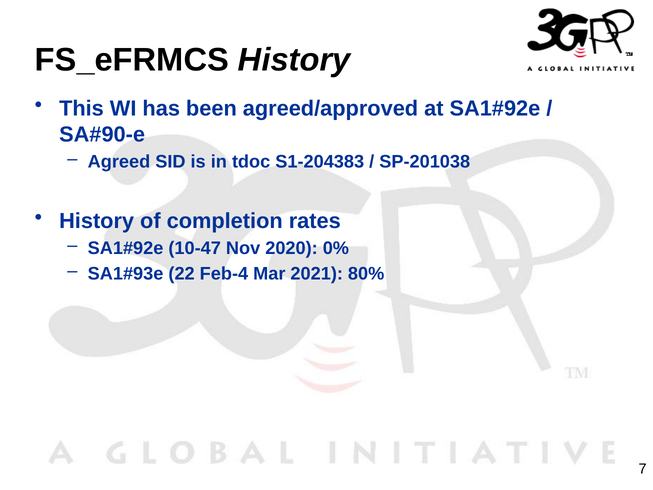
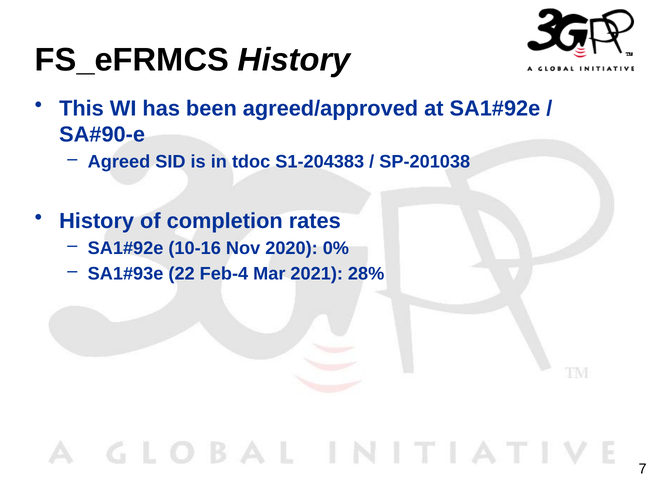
10-47: 10-47 -> 10-16
80%: 80% -> 28%
